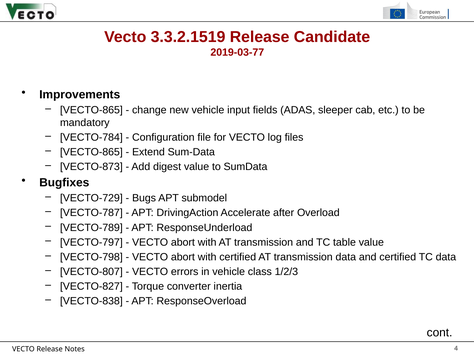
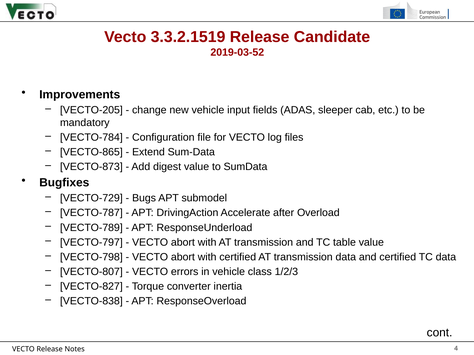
2019-03-77: 2019-03-77 -> 2019-03-52
VECTO-865 at (91, 110): VECTO-865 -> VECTO-205
